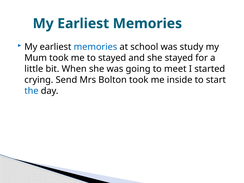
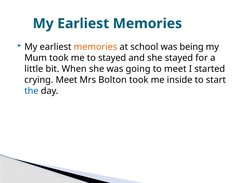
memories at (95, 47) colour: blue -> orange
study: study -> being
crying Send: Send -> Meet
